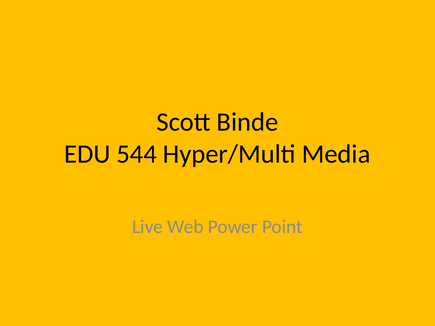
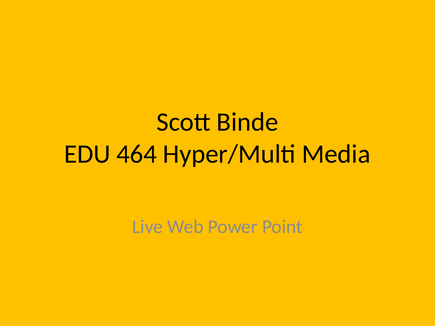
544: 544 -> 464
